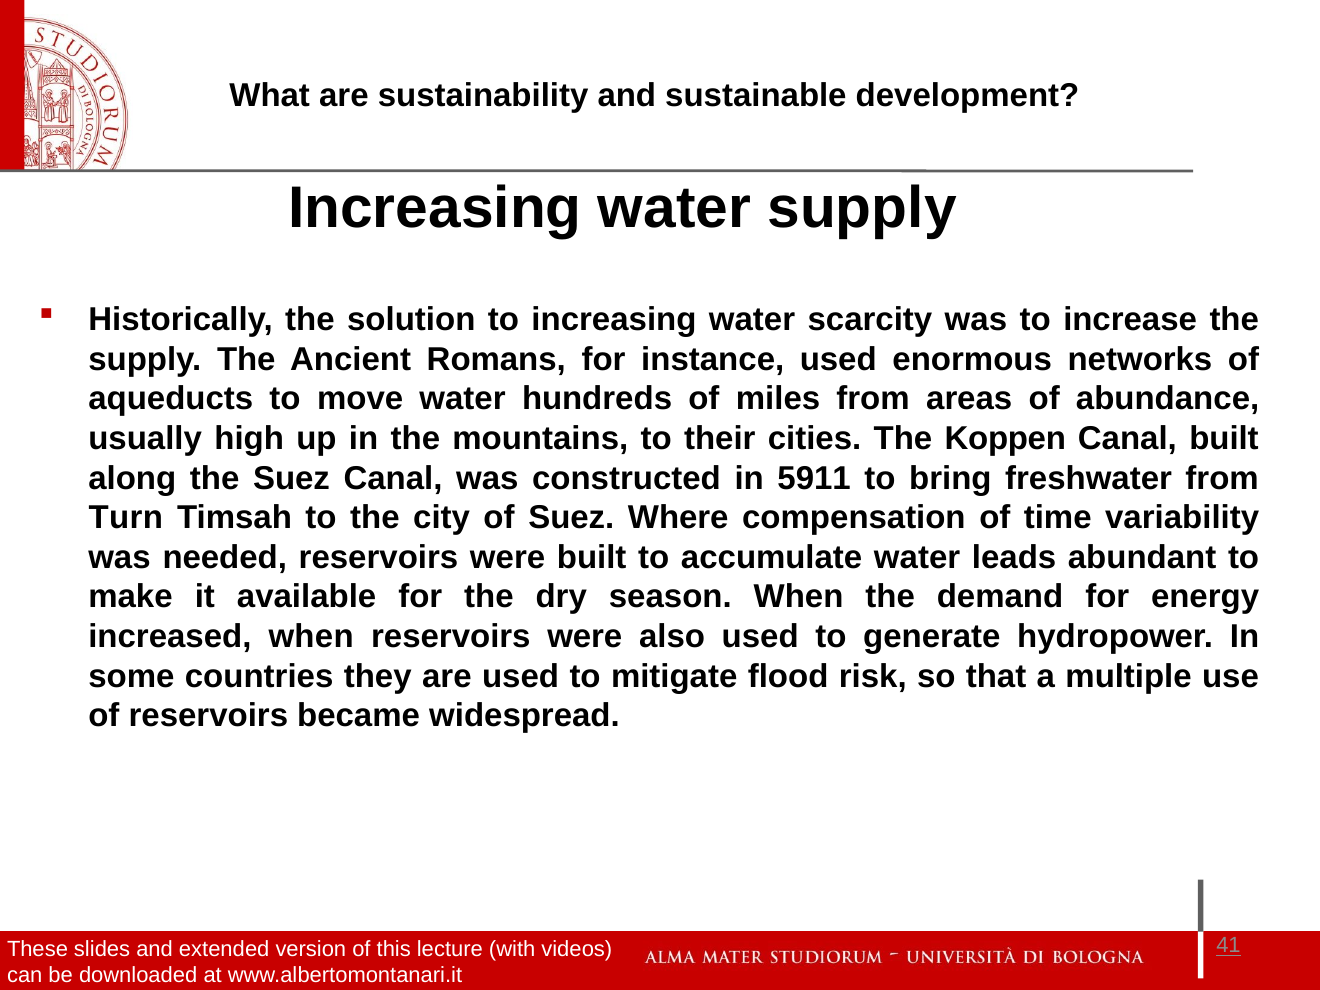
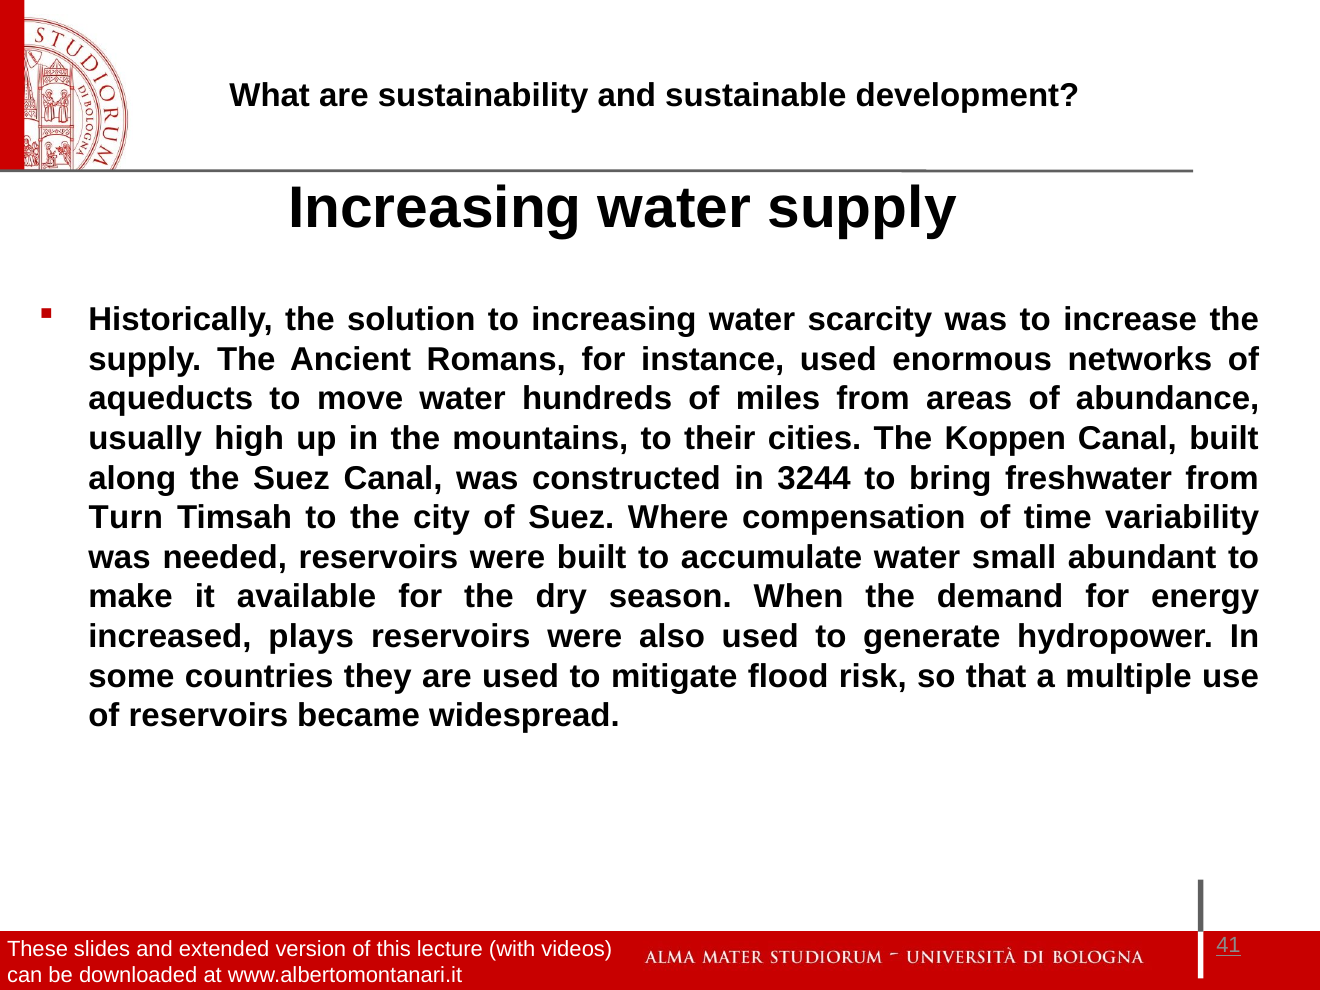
5911: 5911 -> 3244
leads: leads -> small
increased when: when -> plays
